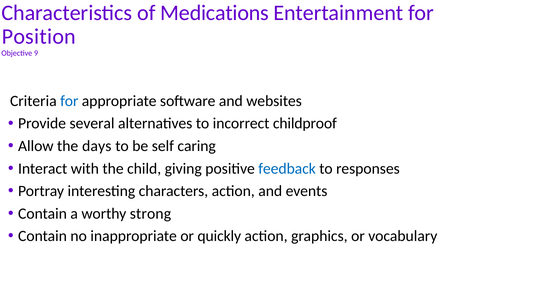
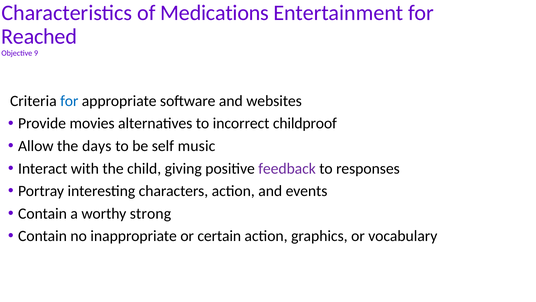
Position: Position -> Reached
several: several -> movies
caring: caring -> music
feedback colour: blue -> purple
quickly: quickly -> certain
